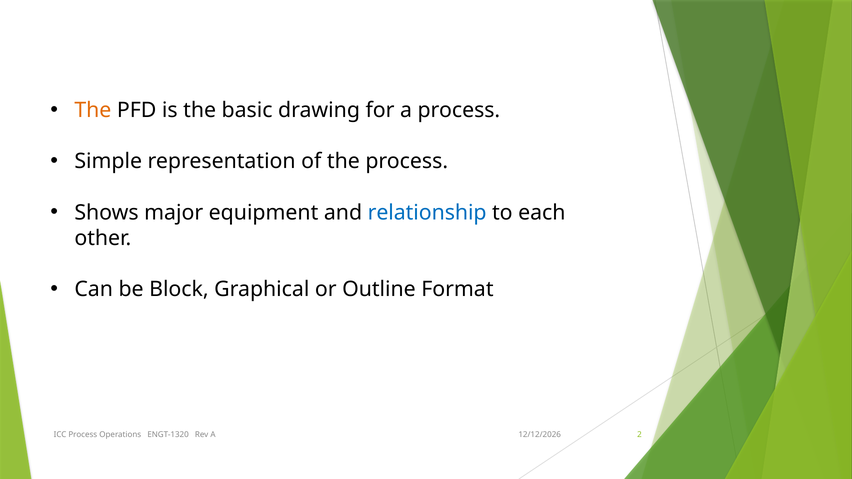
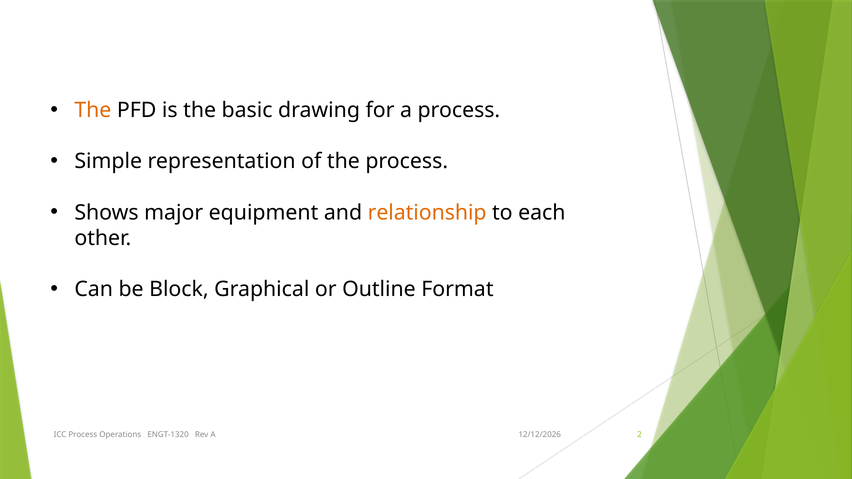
relationship colour: blue -> orange
